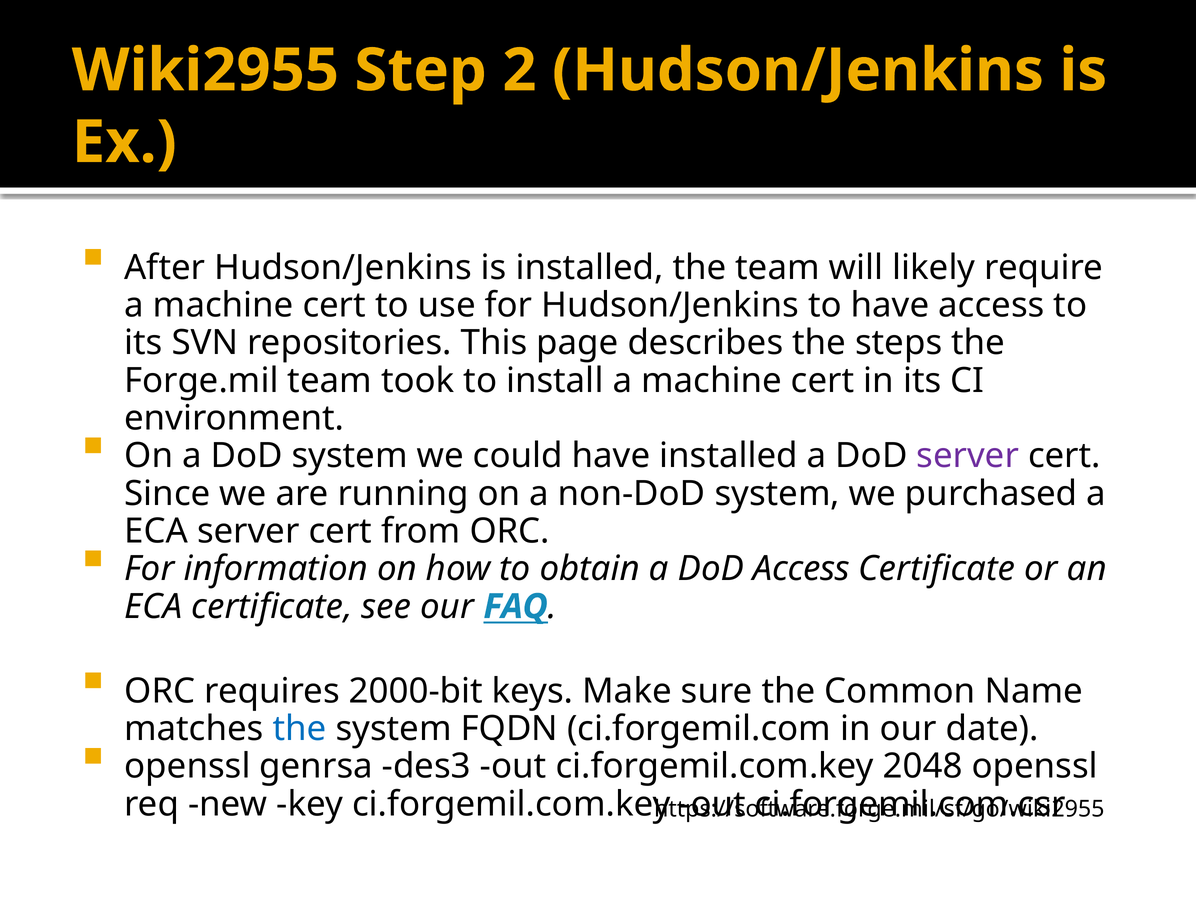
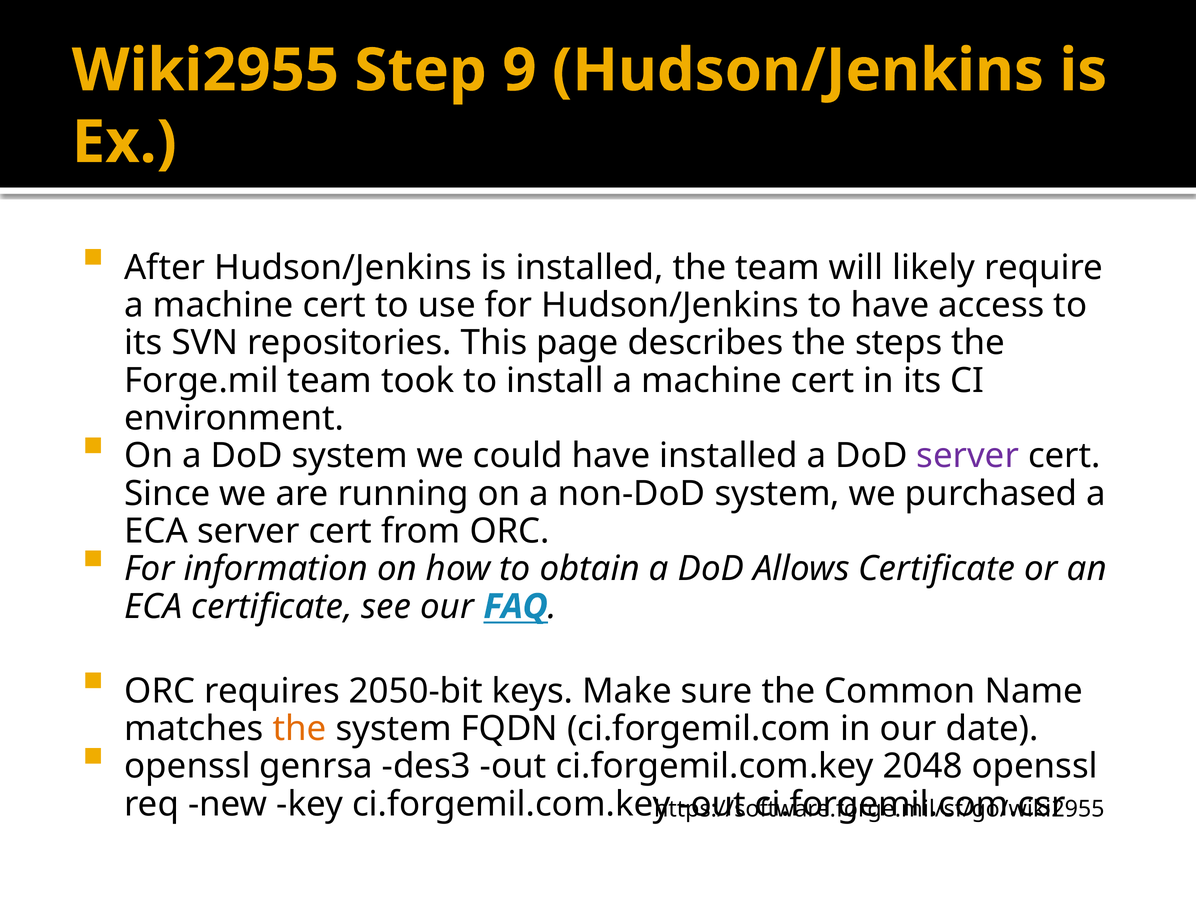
2: 2 -> 9
DoD Access: Access -> Allows
2000-bit: 2000-bit -> 2050-bit
the at (300, 729) colour: blue -> orange
